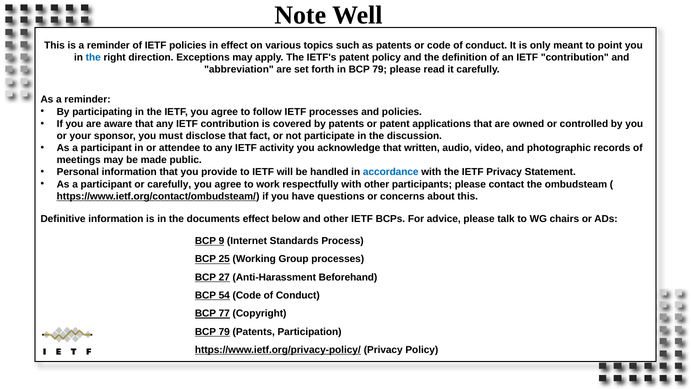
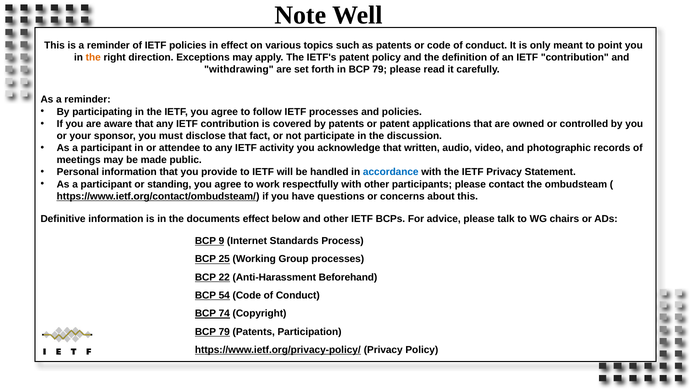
the at (93, 57) colour: blue -> orange
abbreviation: abbreviation -> withdrawing
or carefully: carefully -> standing
27: 27 -> 22
77: 77 -> 74
